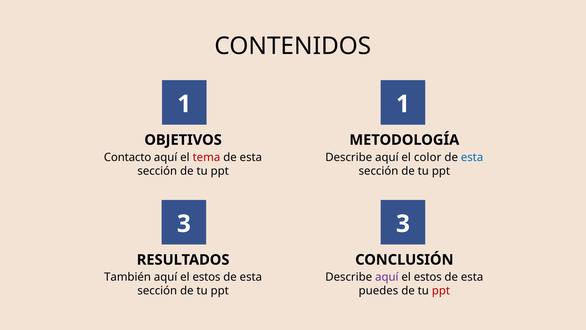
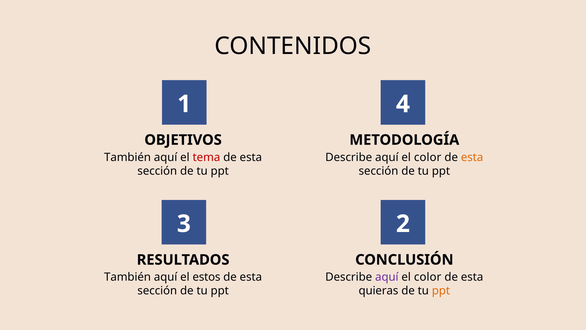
1 1: 1 -> 4
Contacto at (128, 157): Contacto -> También
esta at (472, 157) colour: blue -> orange
3 3: 3 -> 2
estos at (428, 277): estos -> color
puedes: puedes -> quieras
ppt at (441, 291) colour: red -> orange
